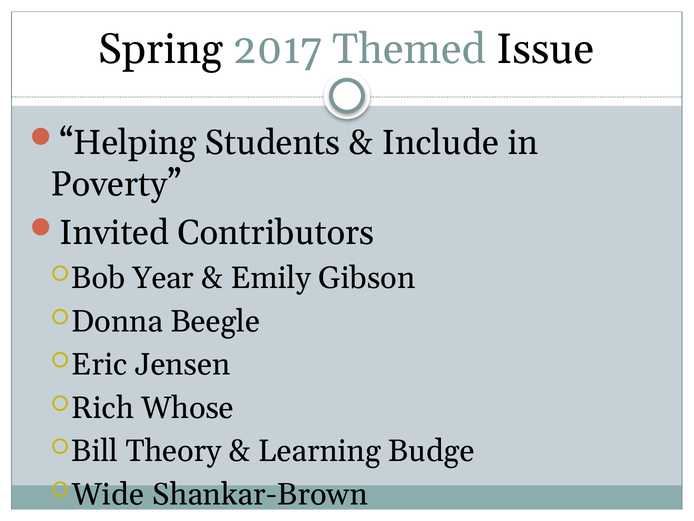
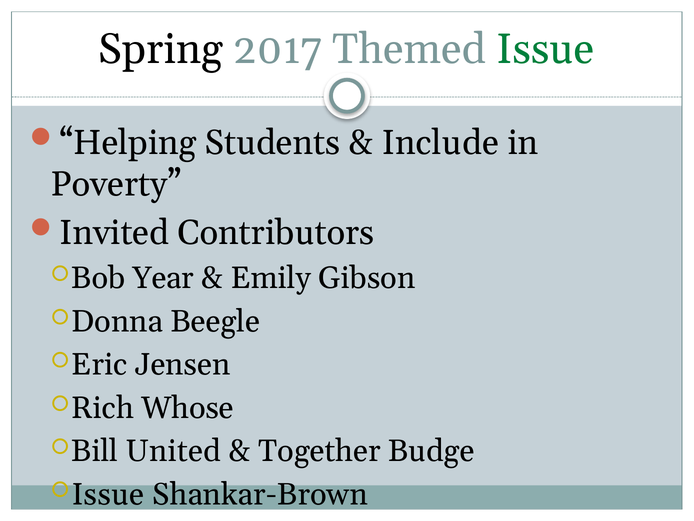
Issue at (545, 49) colour: black -> green
Theory: Theory -> United
Learning: Learning -> Together
Wide at (108, 494): Wide -> Issue
